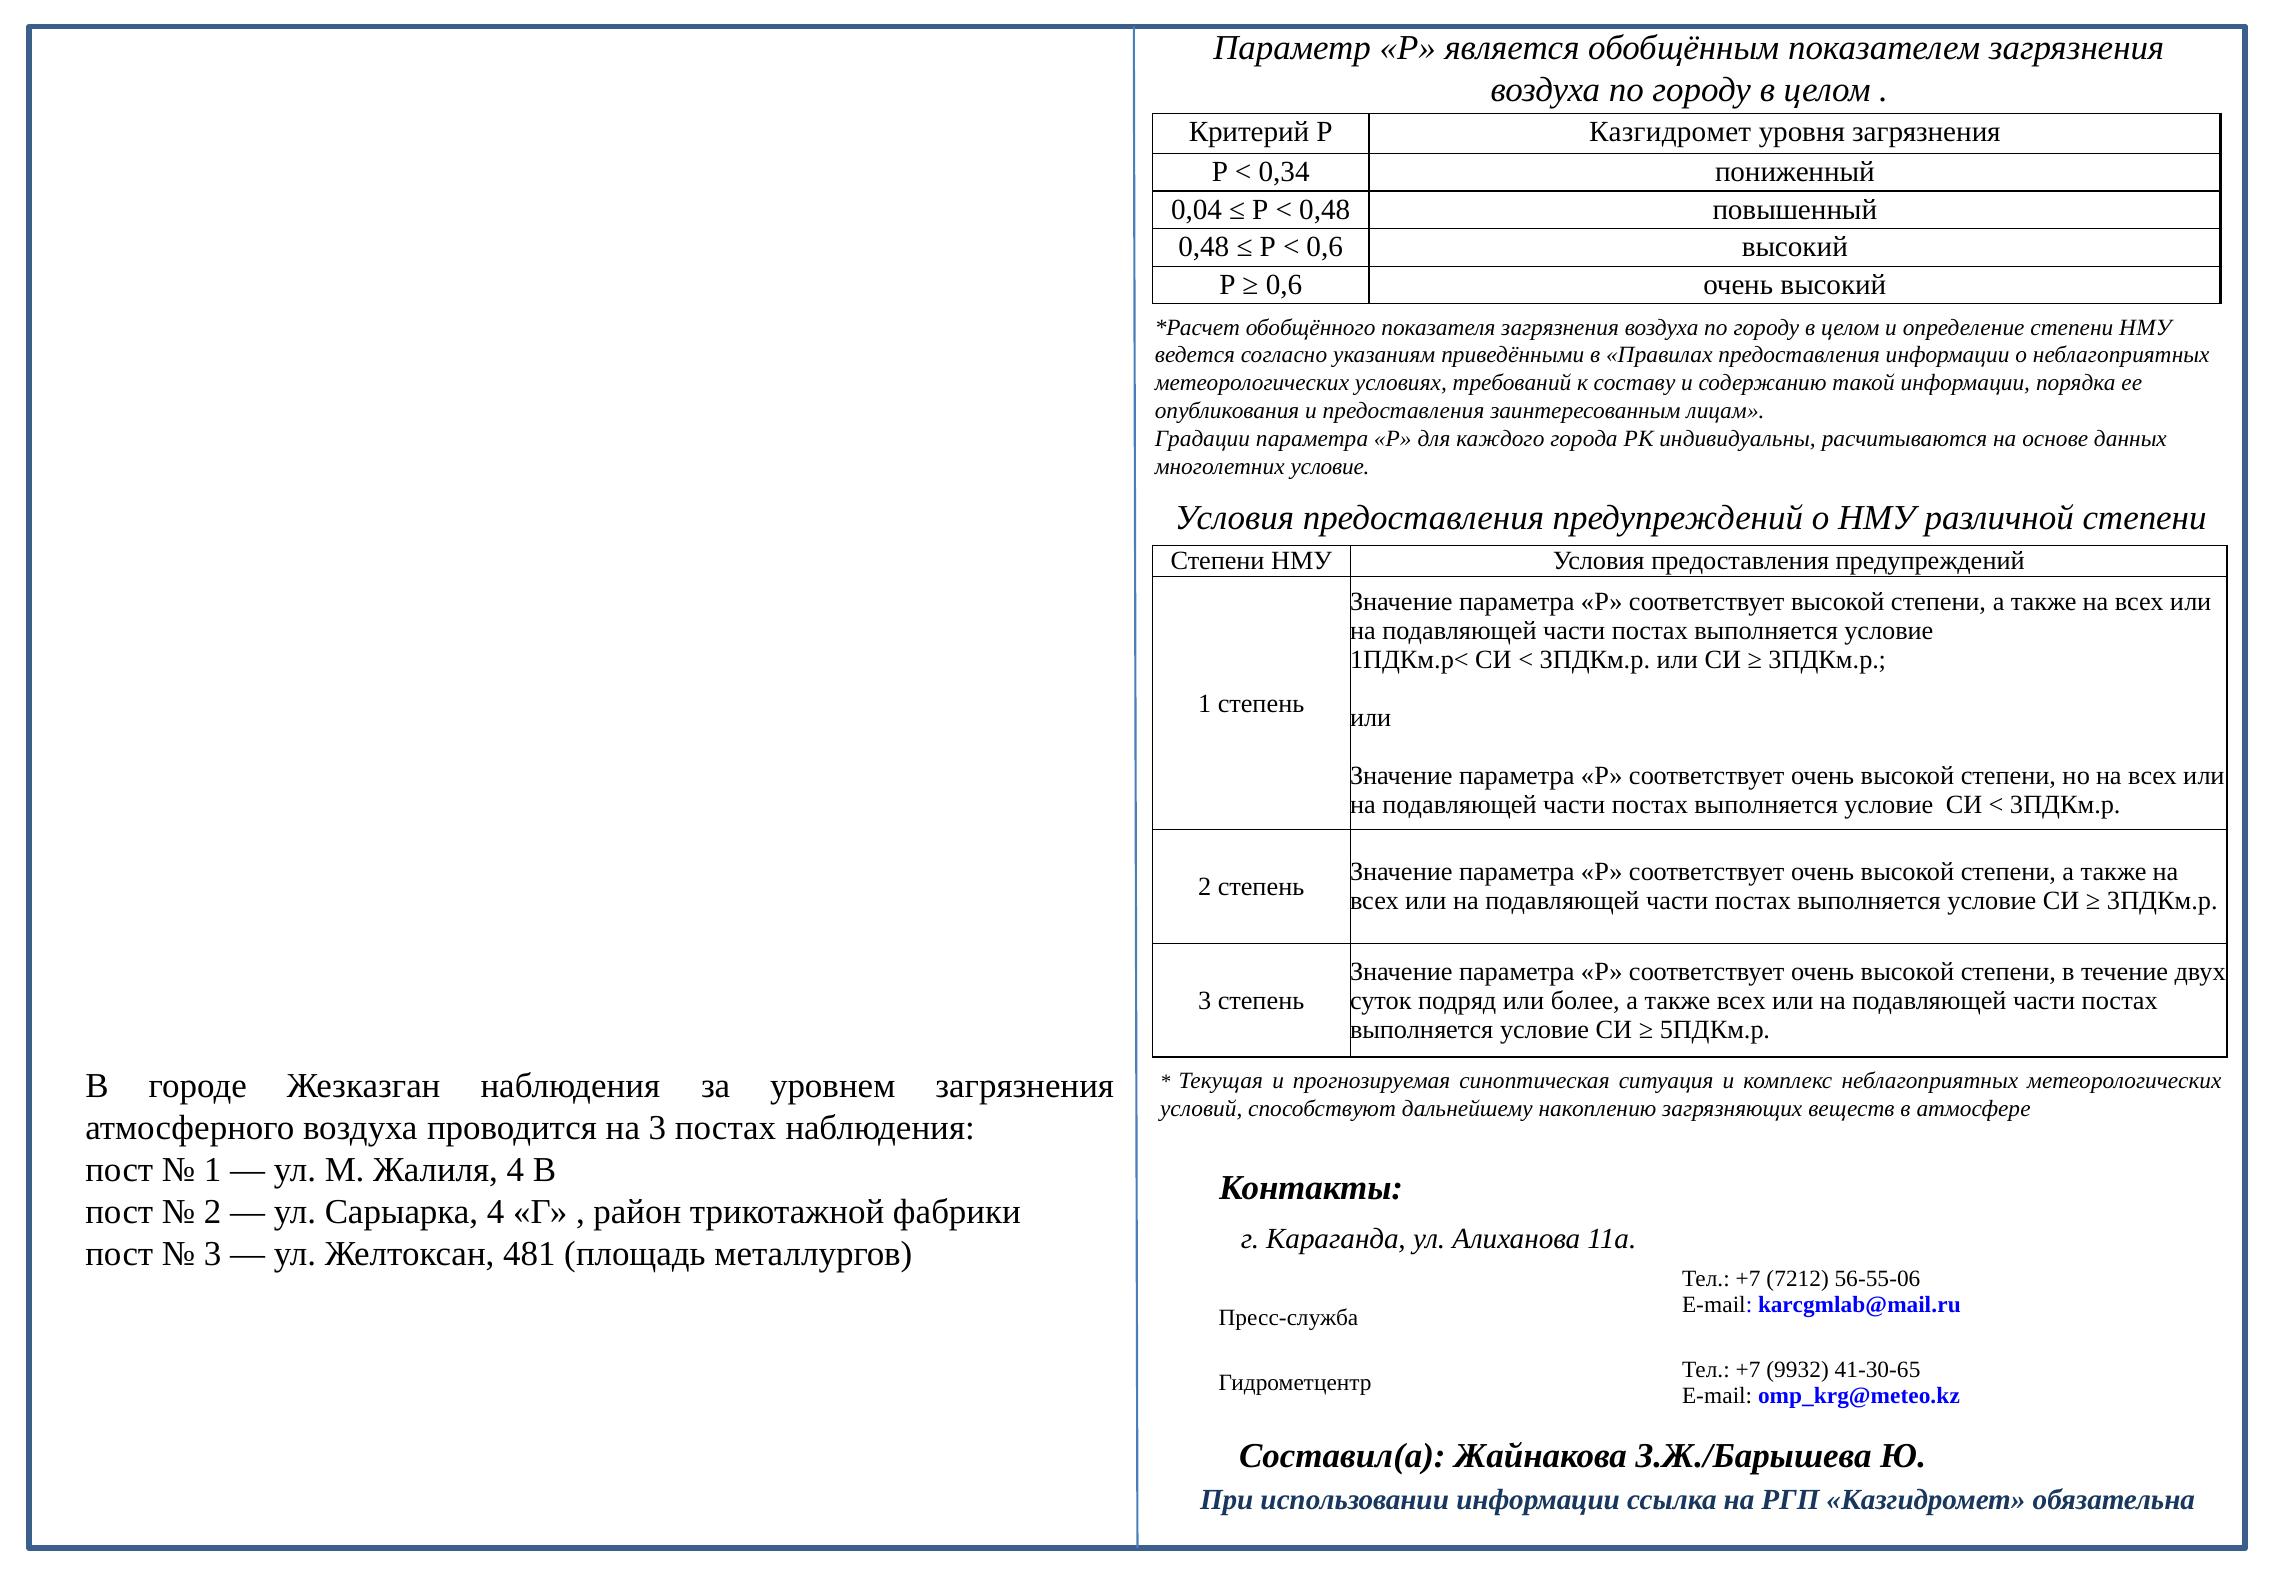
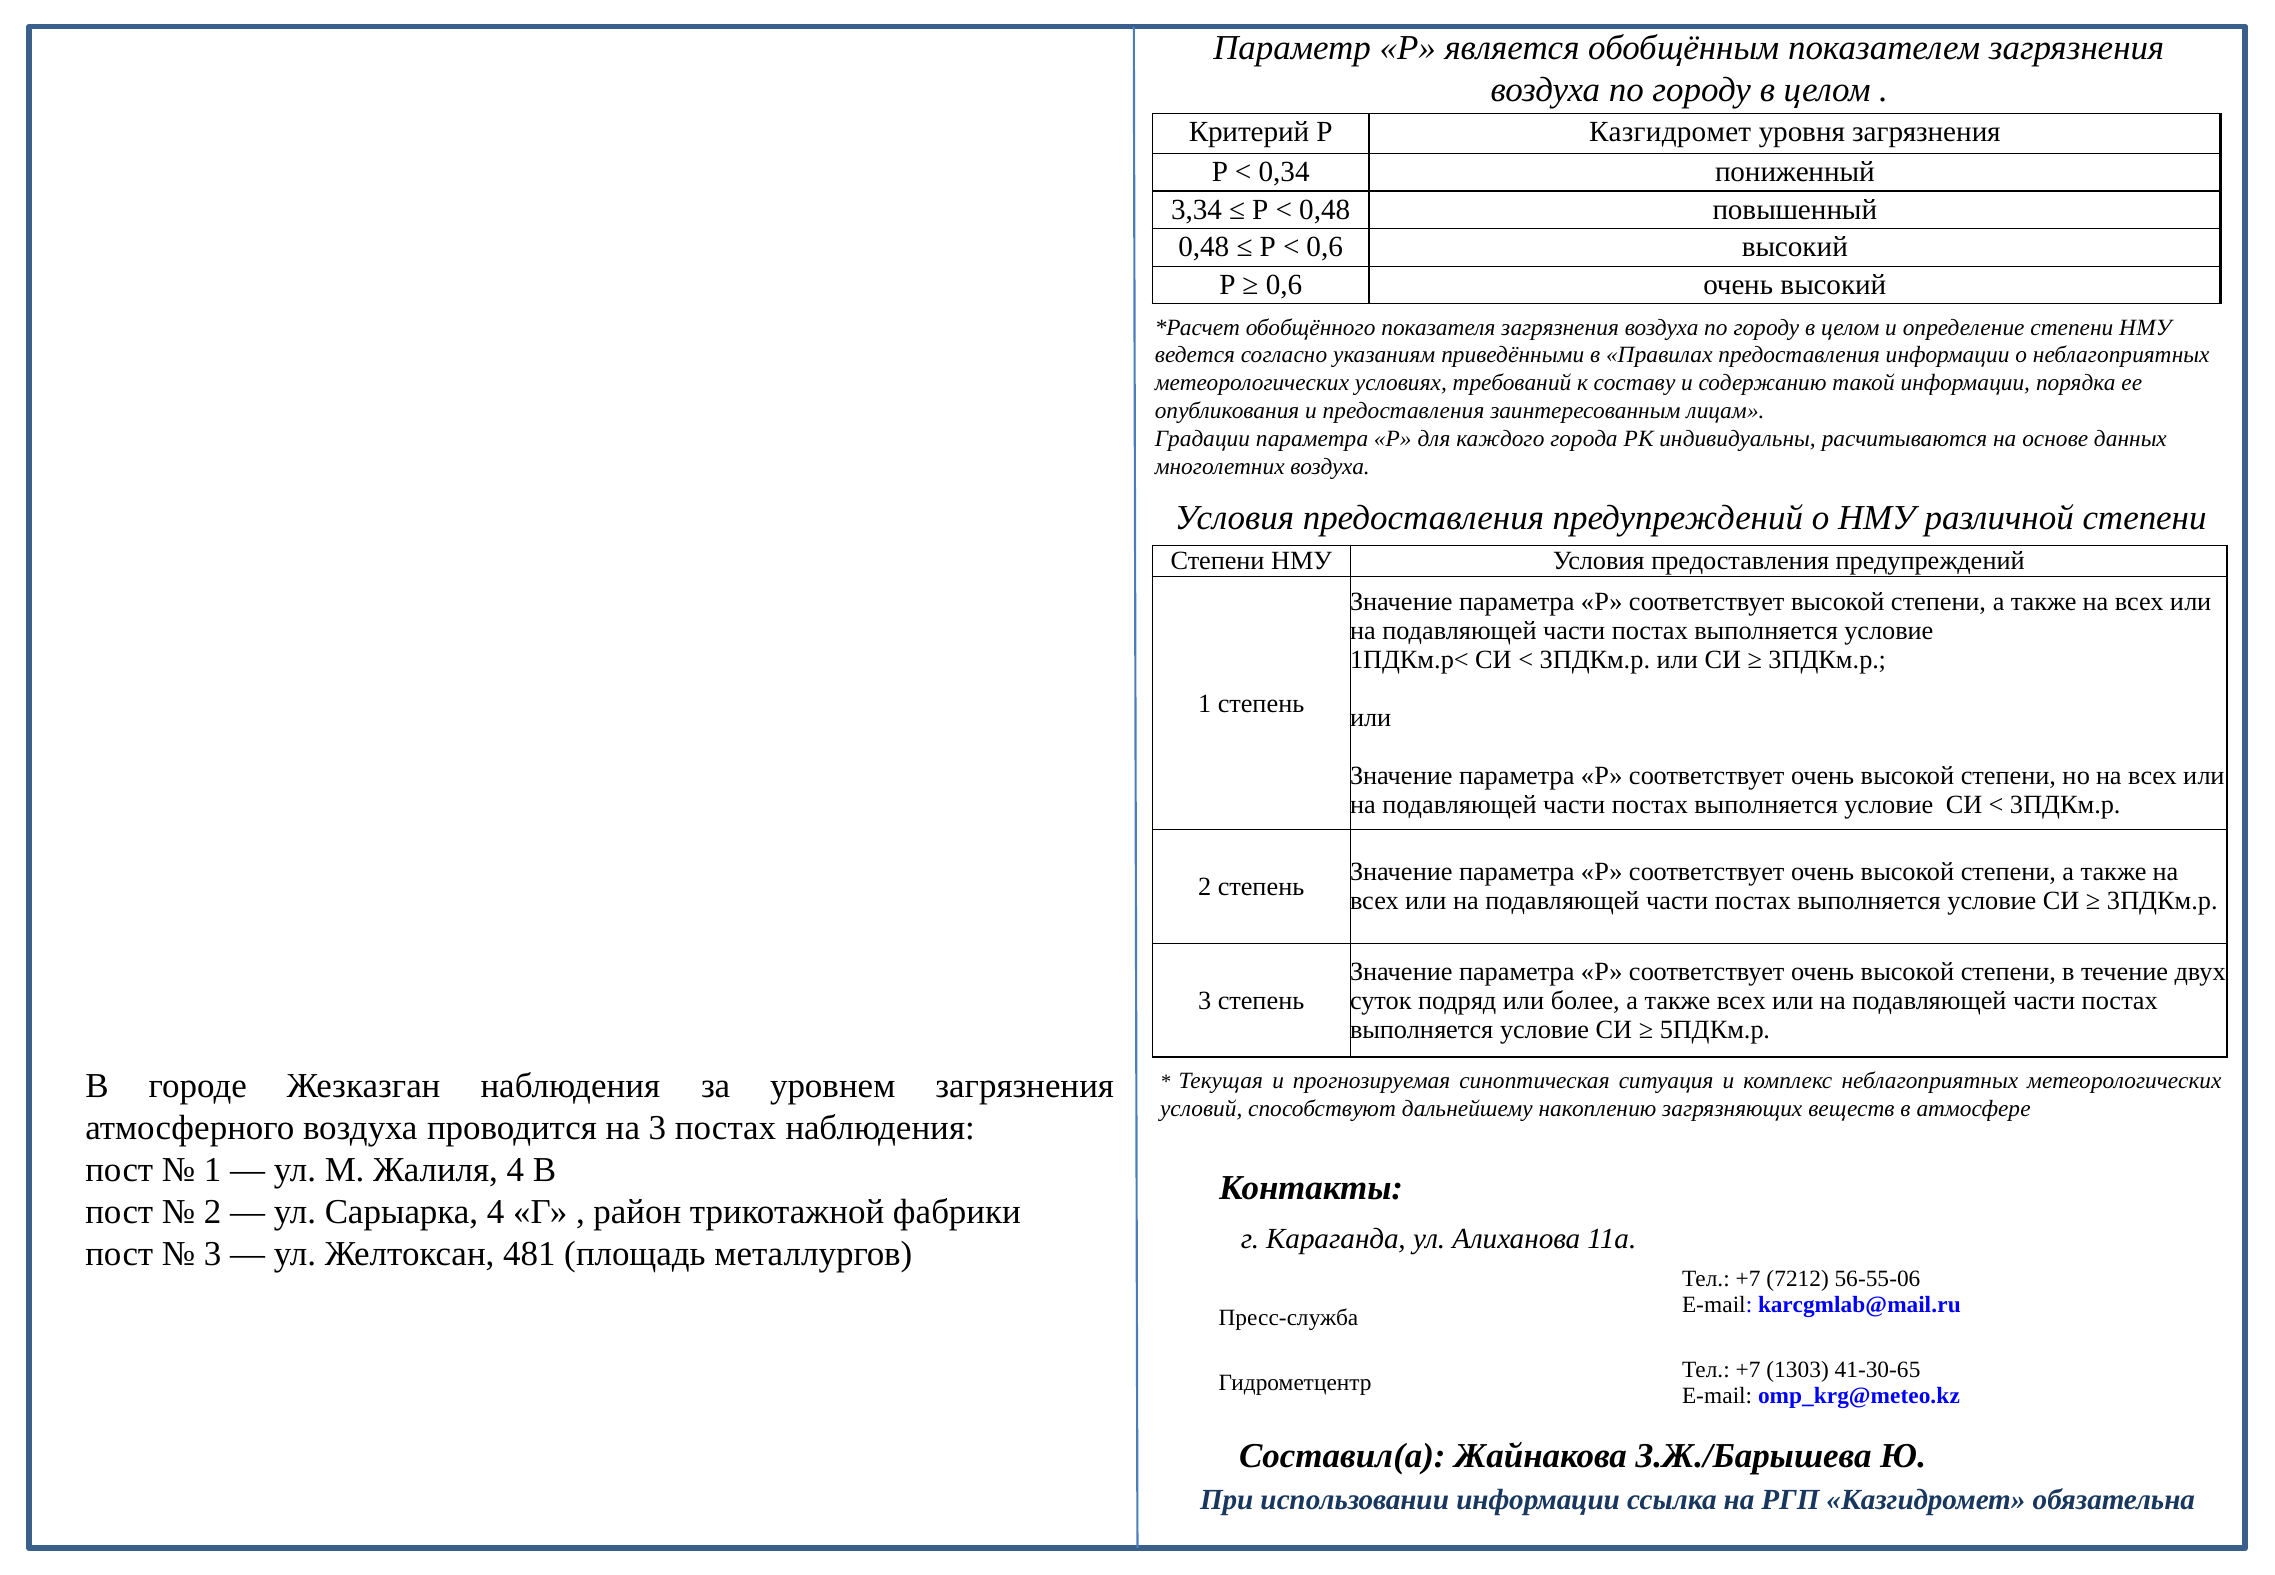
0,04: 0,04 -> 3,34
многолетних условие: условие -> воздуха
9932: 9932 -> 1303
